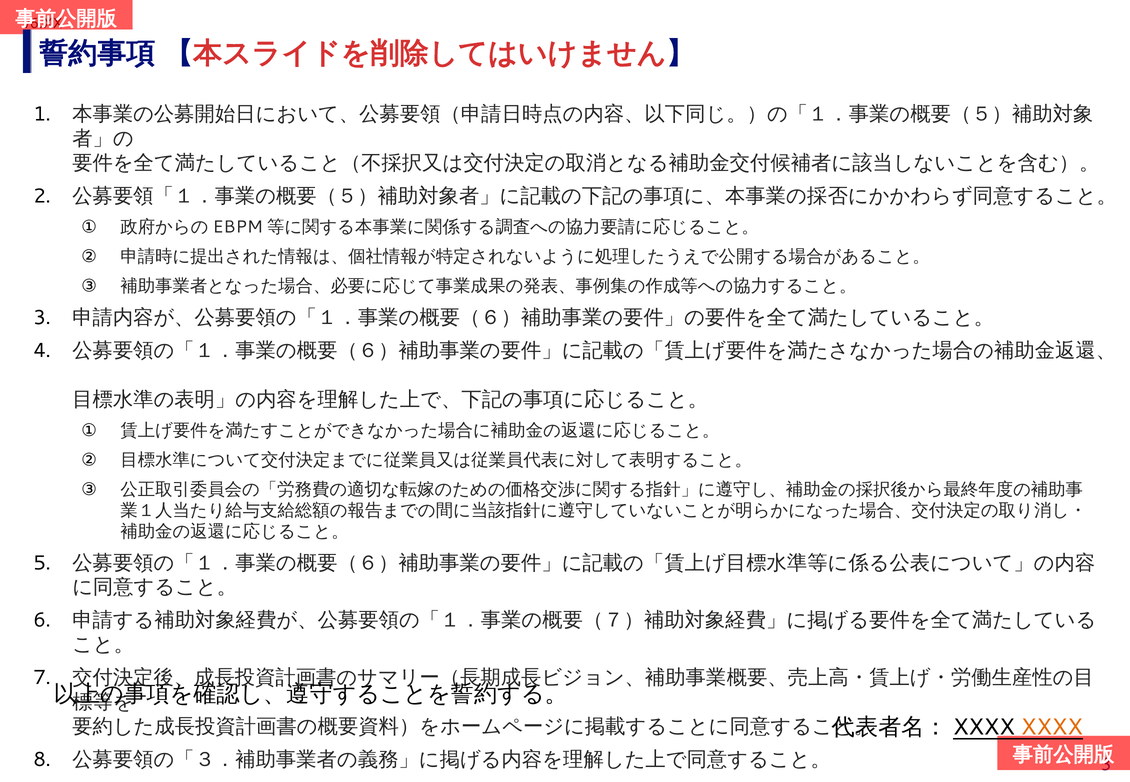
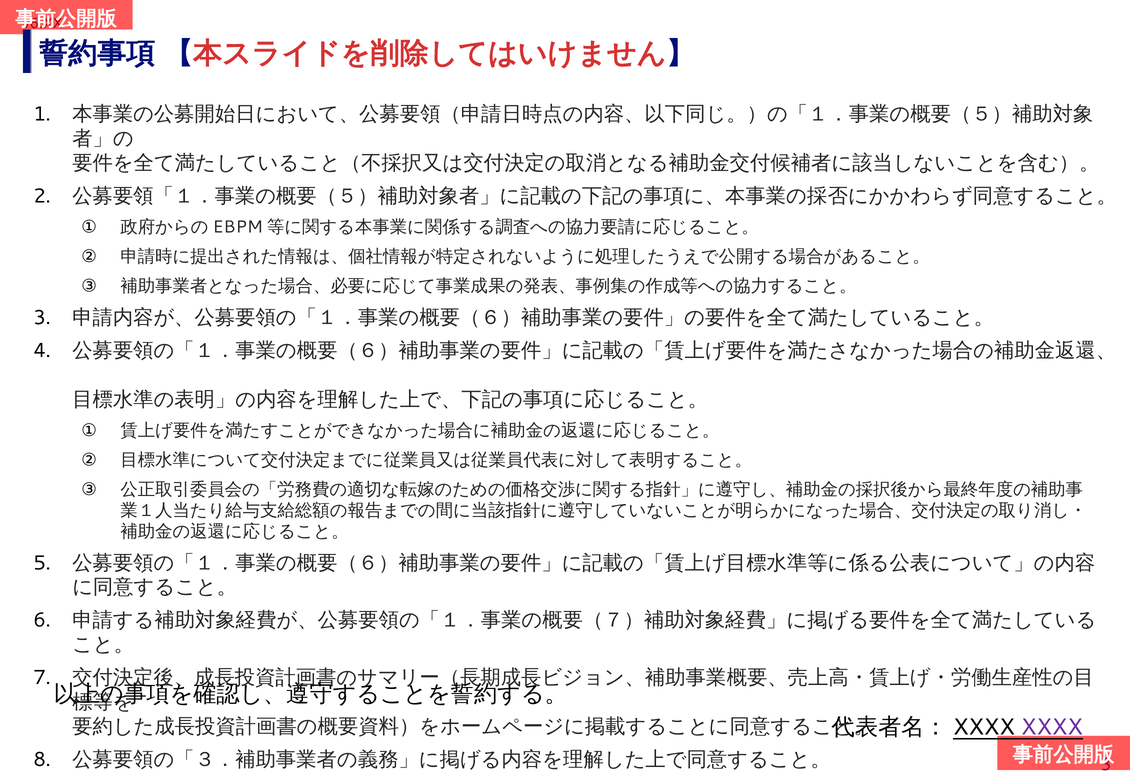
XXXX colour: orange -> purple
